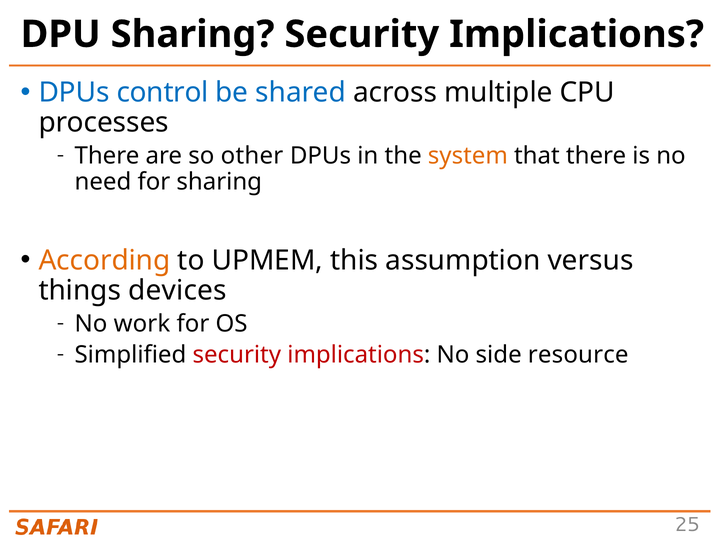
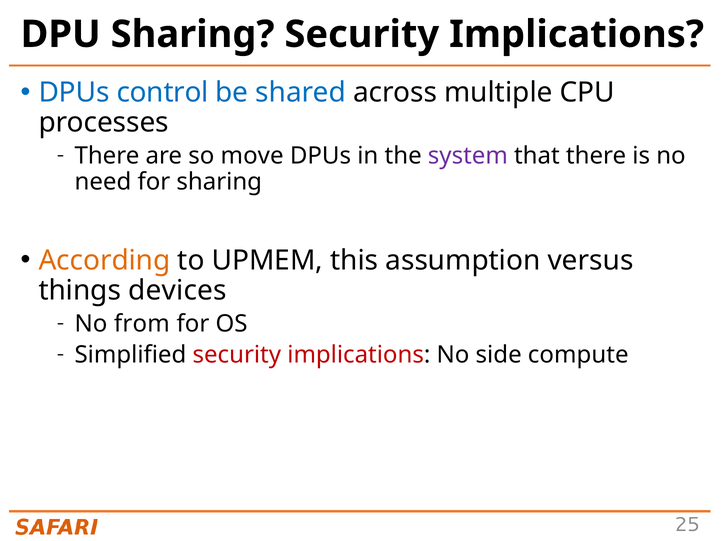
other: other -> move
system colour: orange -> purple
work: work -> from
resource: resource -> compute
